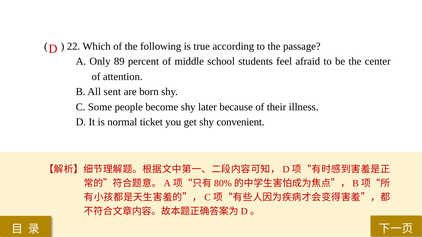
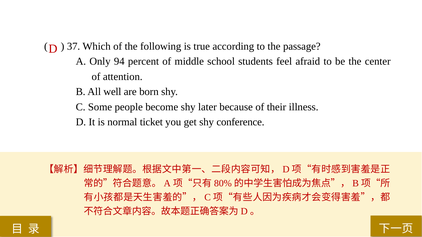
22: 22 -> 37
89: 89 -> 94
sent: sent -> well
convenient: convenient -> conference
